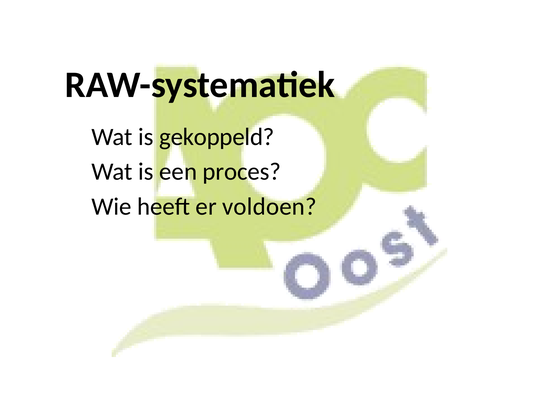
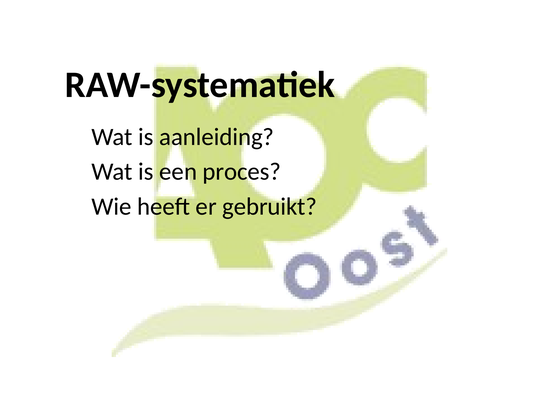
gekoppeld: gekoppeld -> aanleiding
voldoen: voldoen -> gebruikt
